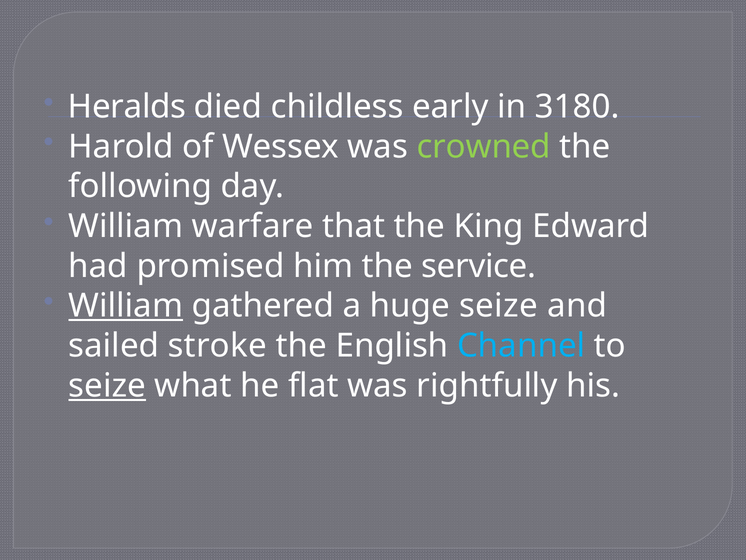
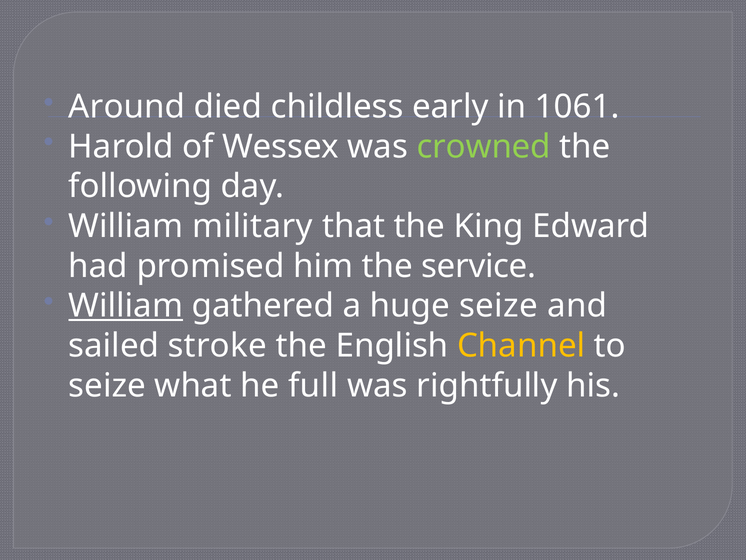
Heralds: Heralds -> Around
3180: 3180 -> 1061
warfare: warfare -> military
Channel colour: light blue -> yellow
seize at (107, 385) underline: present -> none
flat: flat -> full
